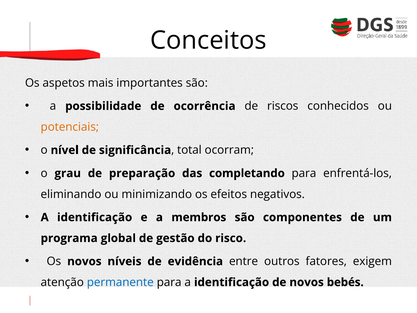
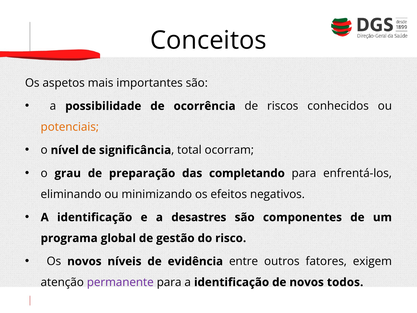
membros: membros -> desastres
permanente colour: blue -> purple
bebés: bebés -> todos
